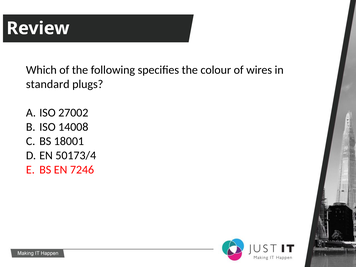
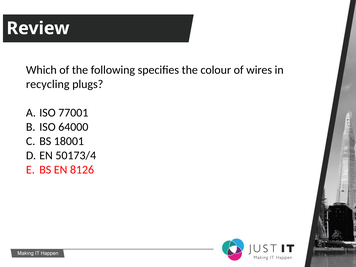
standard: standard -> recycling
27002: 27002 -> 77001
14008: 14008 -> 64000
7246: 7246 -> 8126
